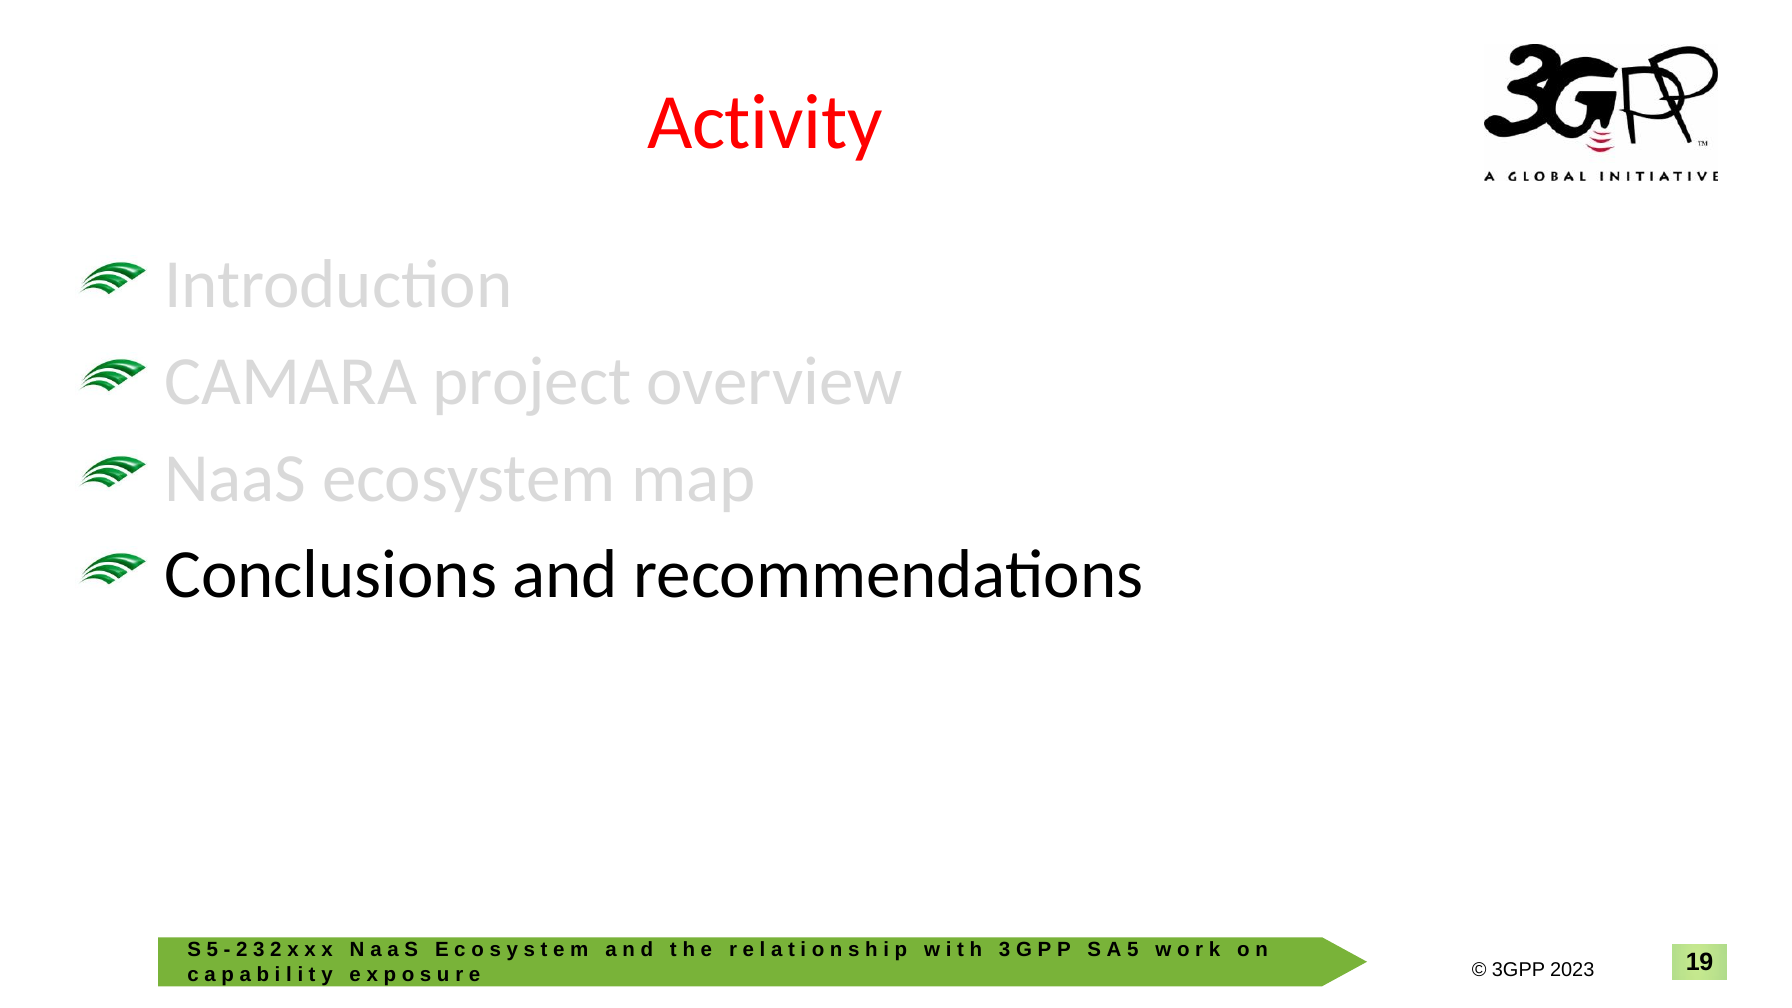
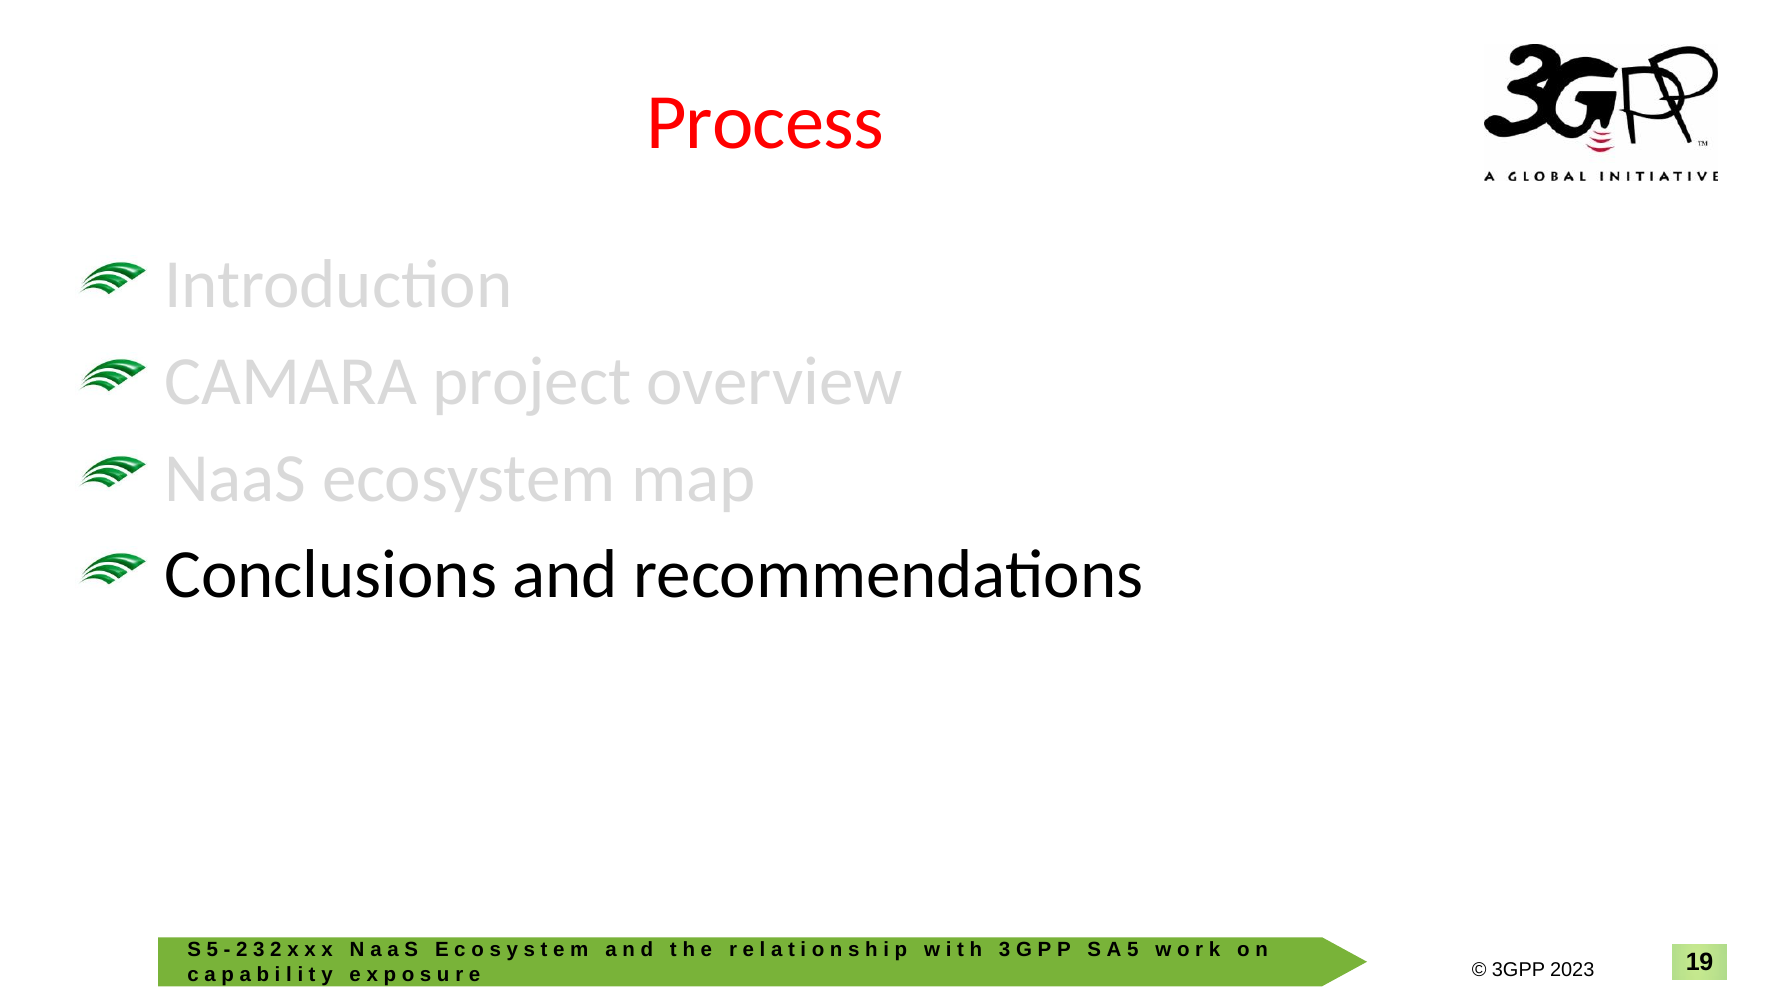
Activity: Activity -> Process
